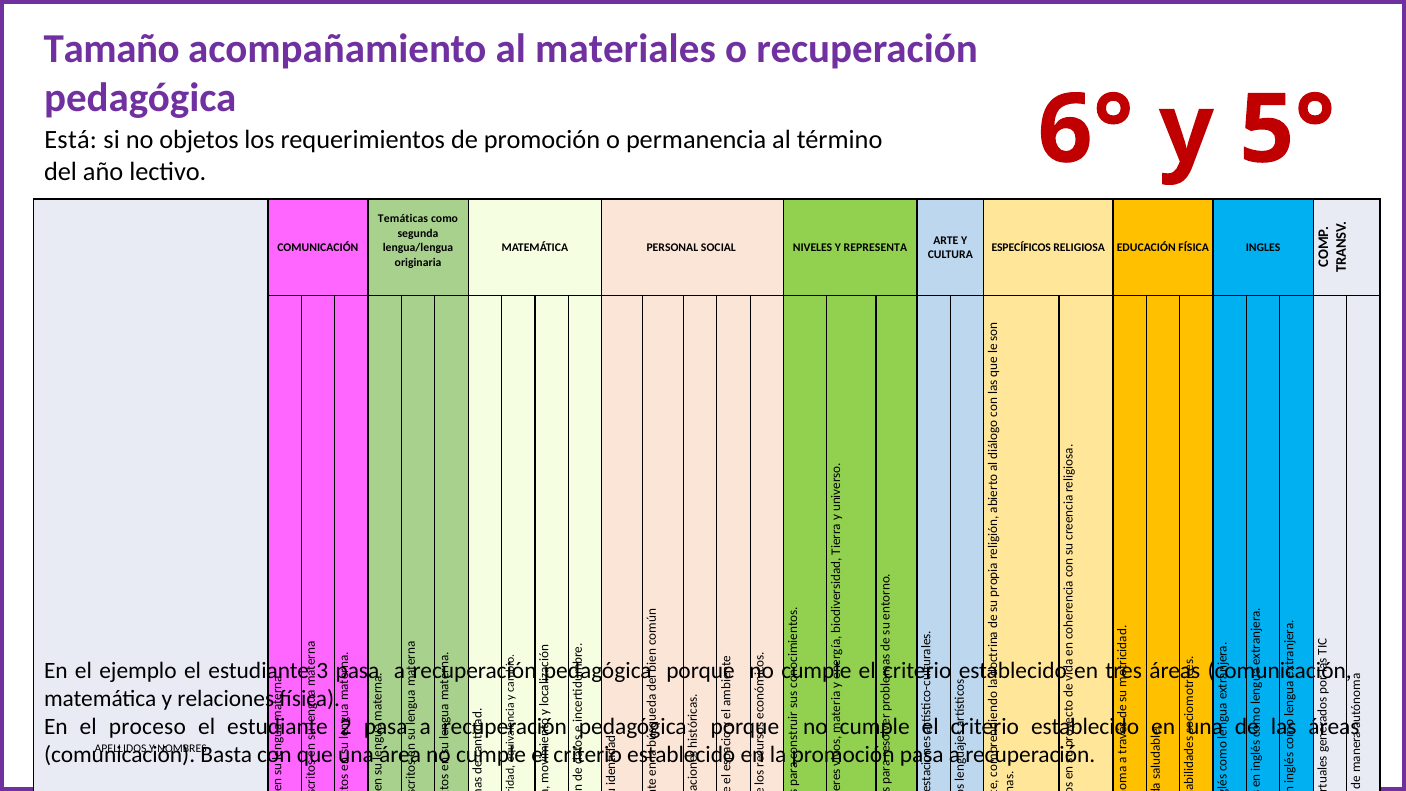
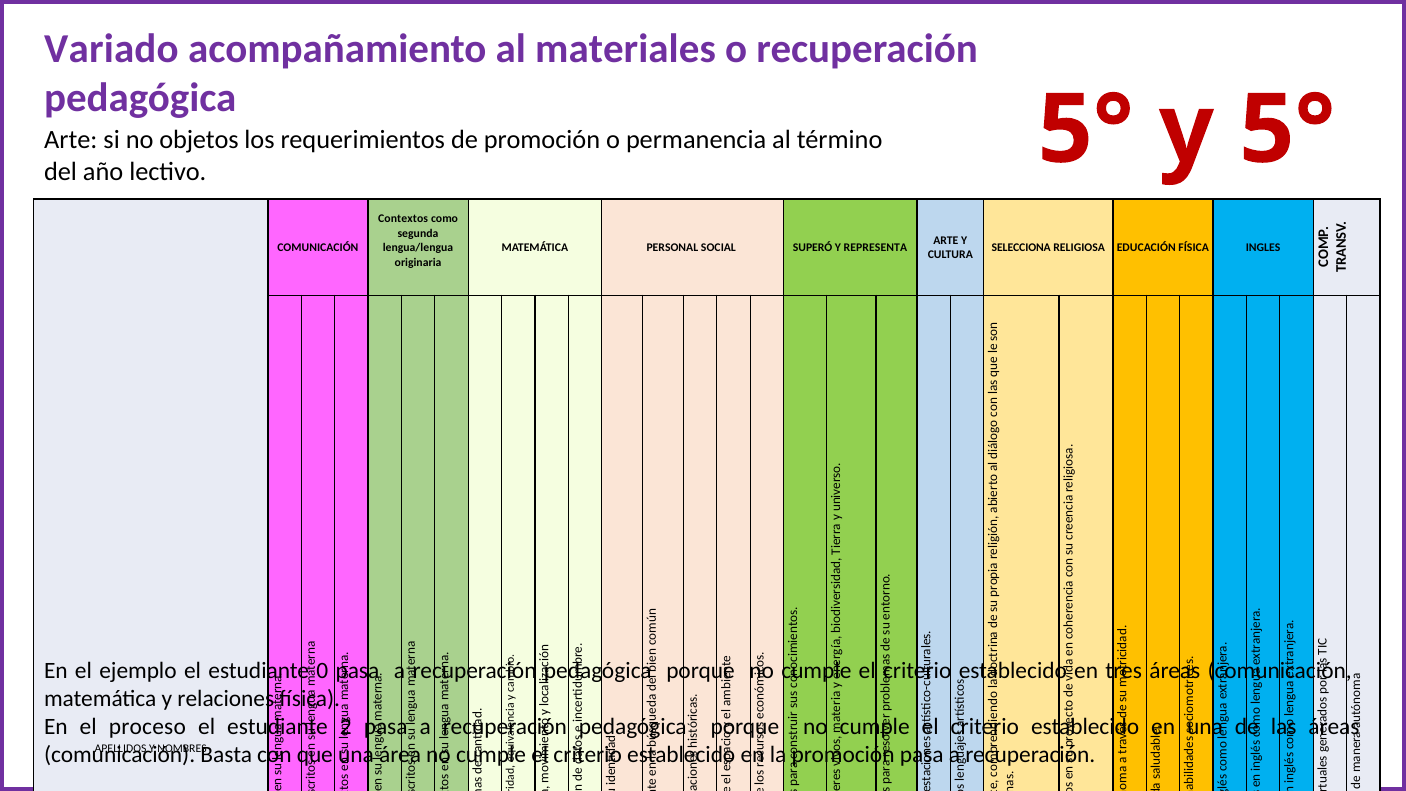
Tamaño: Tamaño -> Variado
6° at (1086, 130): 6° -> 5°
Está at (71, 140): Está -> Arte
Temáticas: Temáticas -> Contextos
NIVELES: NIVELES -> SUPERÓ
ESPECÍFICOS: ESPECÍFICOS -> SELECCIONA
3: 3 -> 0
